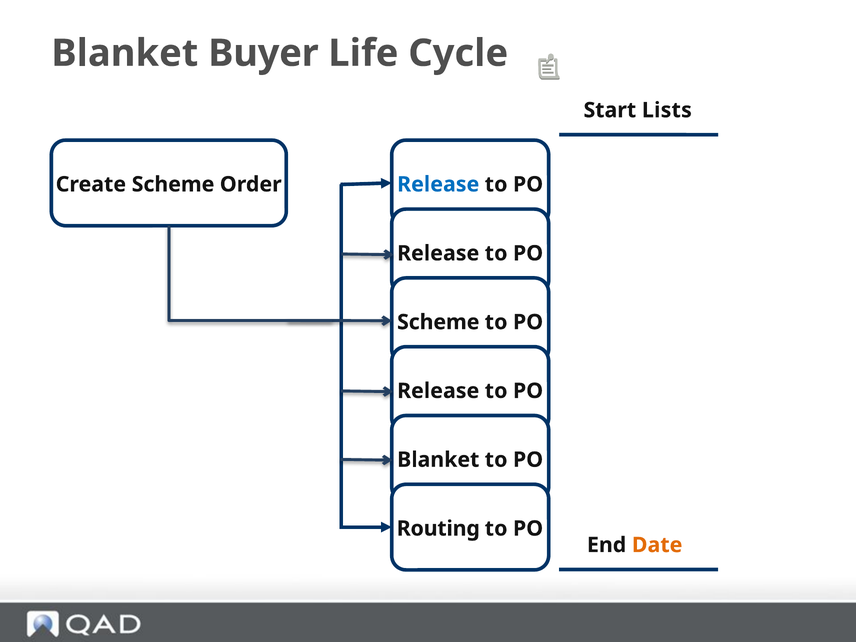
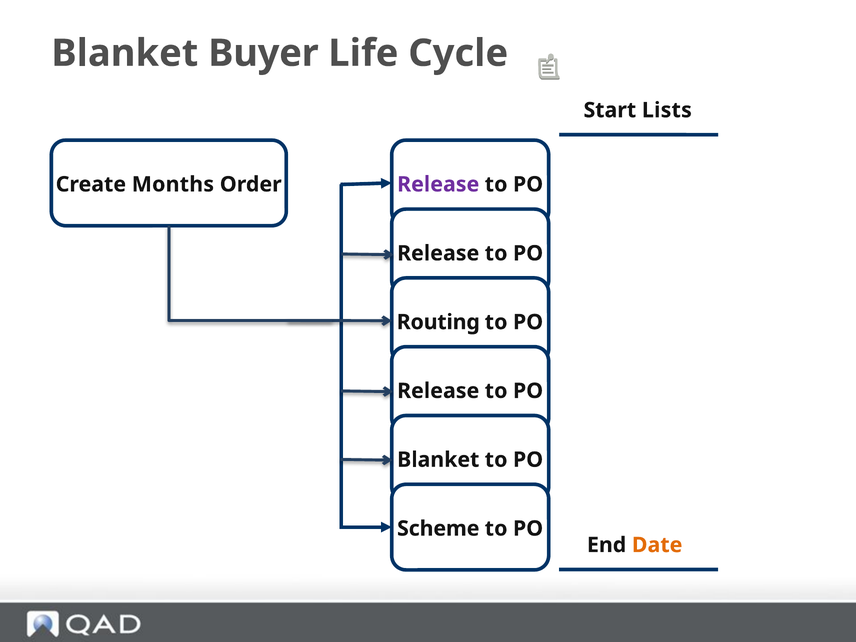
Create Scheme: Scheme -> Months
Release at (438, 184) colour: blue -> purple
Scheme at (438, 322): Scheme -> Routing
Routing: Routing -> Scheme
